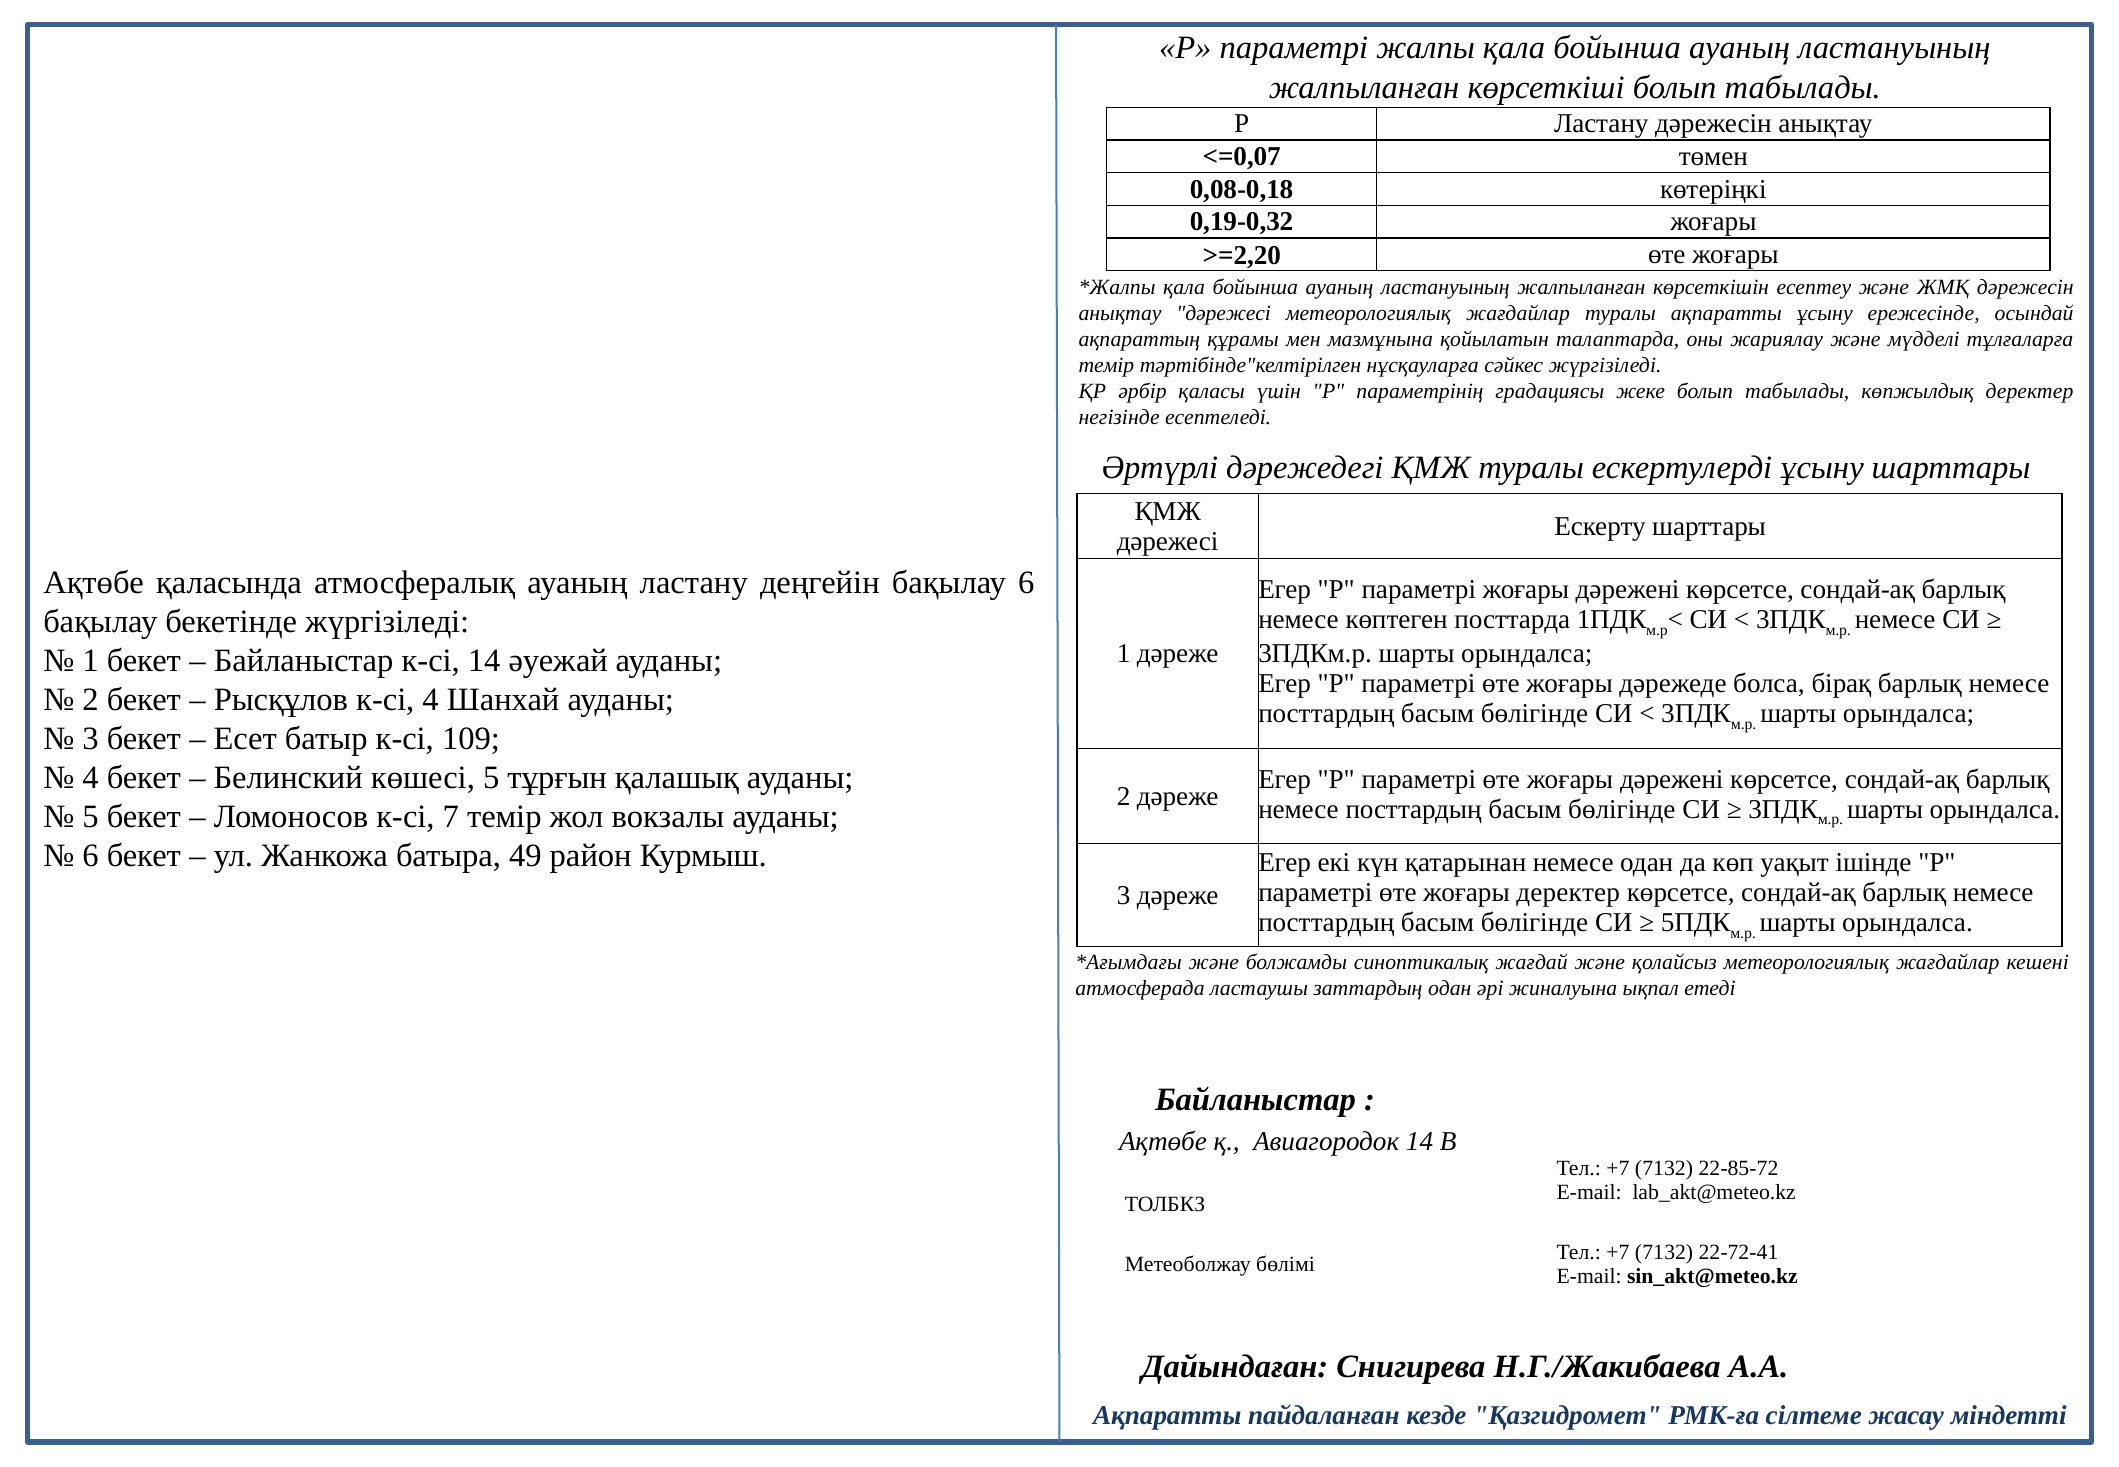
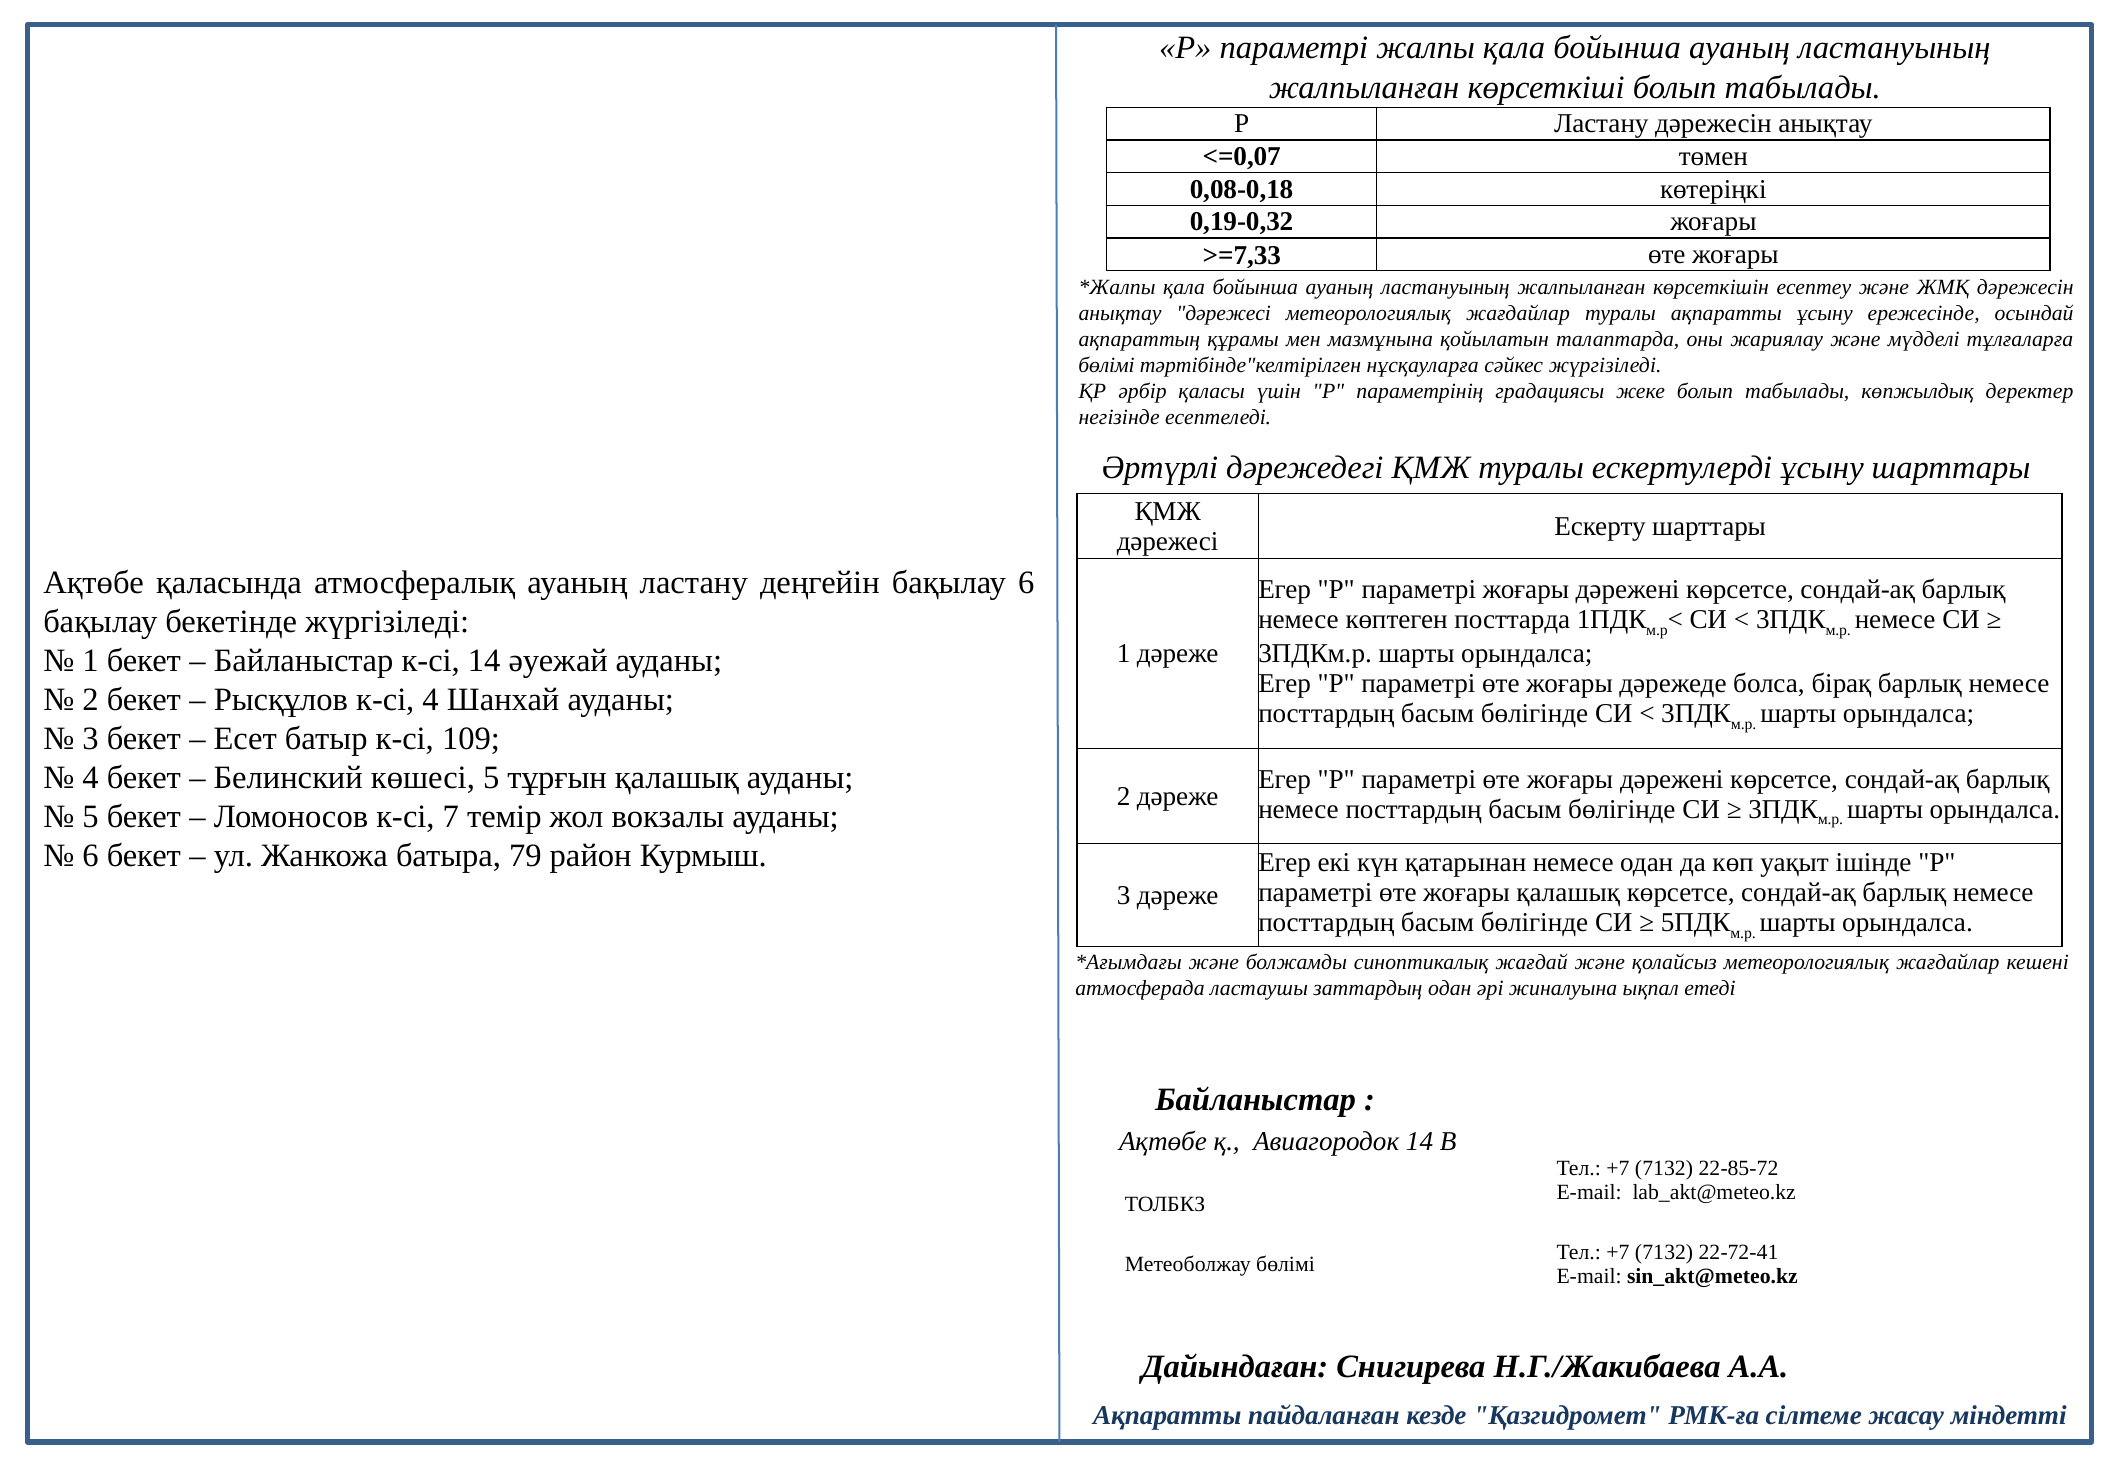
>=2,20: >=2,20 -> >=7,33
темір at (1106, 366): темір -> бөлімі
49: 49 -> 79
жоғары деректер: деректер -> қалашық
